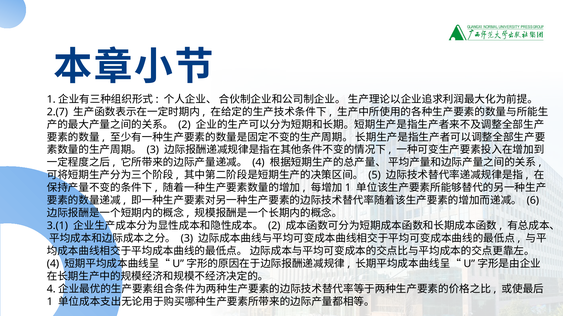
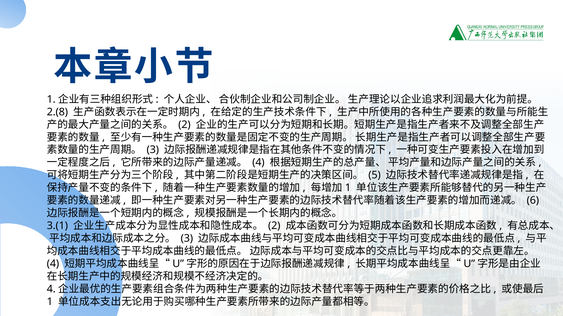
2.(7: 2.(7 -> 2.(8
